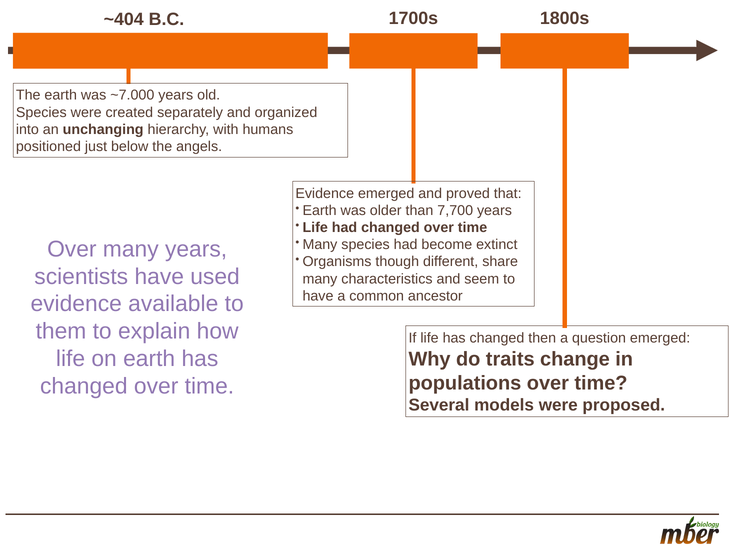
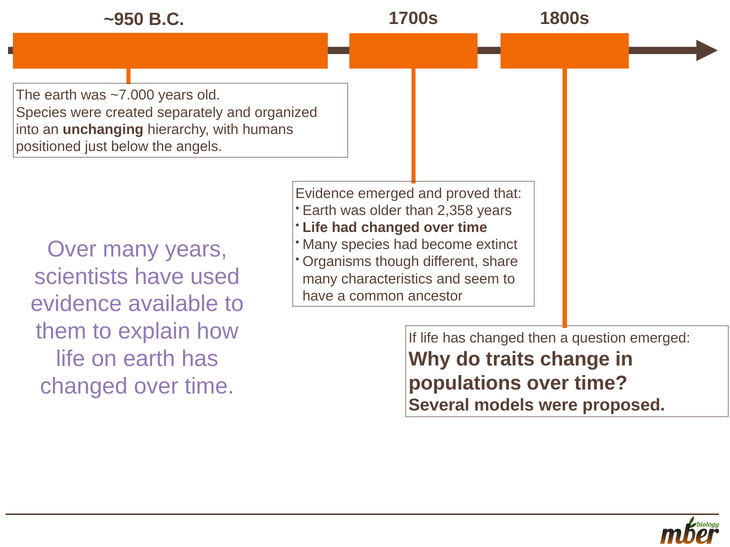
~404: ~404 -> ~950
7,700: 7,700 -> 2,358
